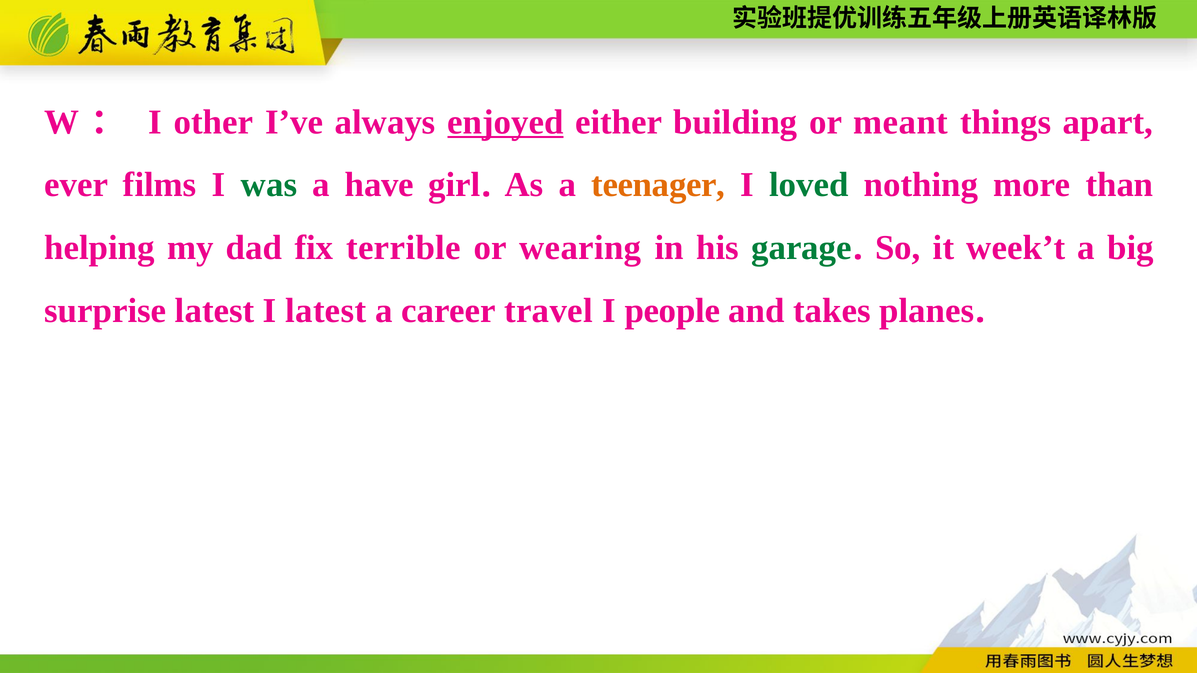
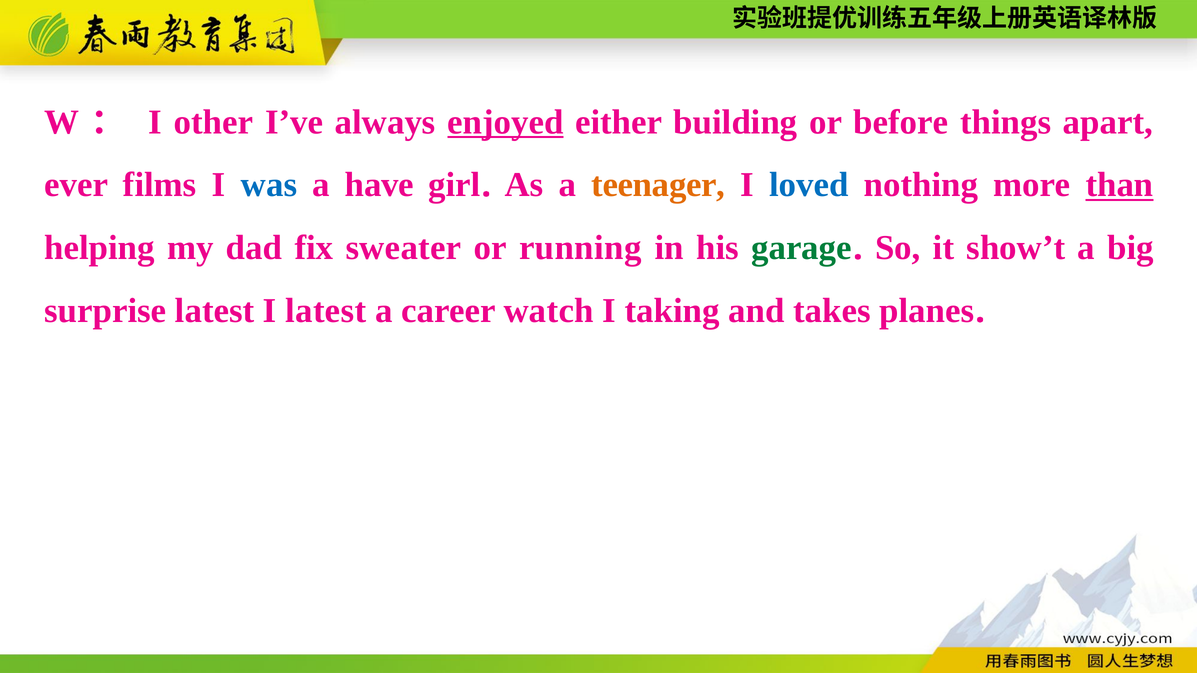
meant: meant -> before
was colour: green -> blue
loved colour: green -> blue
than underline: none -> present
terrible: terrible -> sweater
wearing: wearing -> running
week’t: week’t -> show’t
travel: travel -> watch
people: people -> taking
